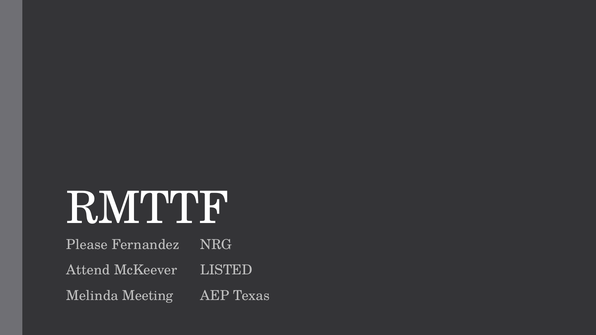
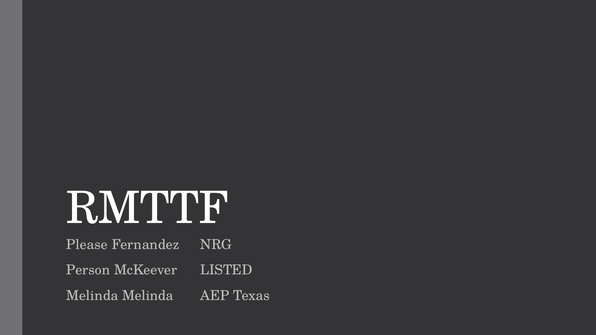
Attend: Attend -> Person
Melinda Meeting: Meeting -> Melinda
